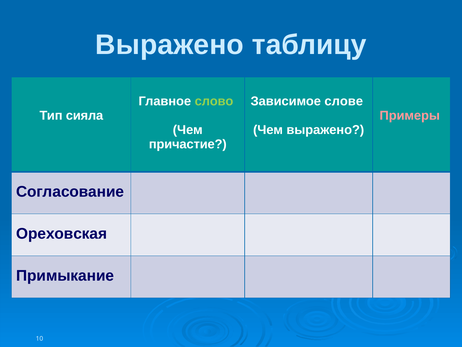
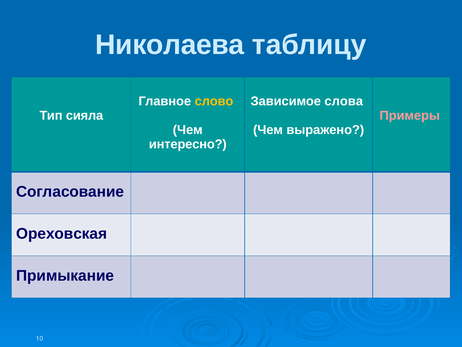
Выражено at (170, 45): Выражено -> Николаева
слово colour: light green -> yellow
слове: слове -> слова
причастие: причастие -> интересно
